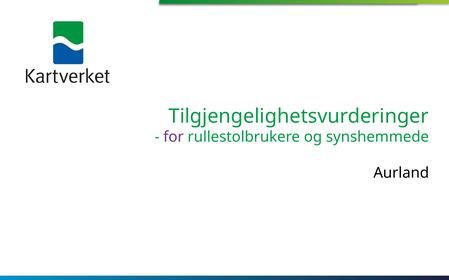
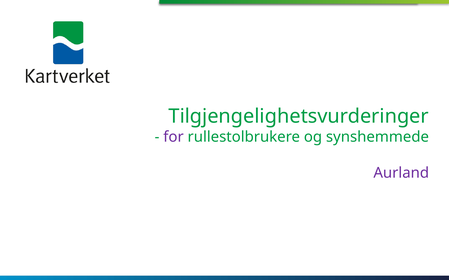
Aurland colour: black -> purple
